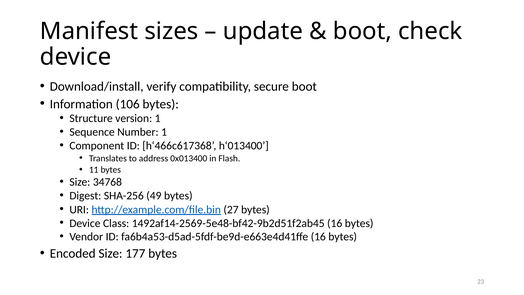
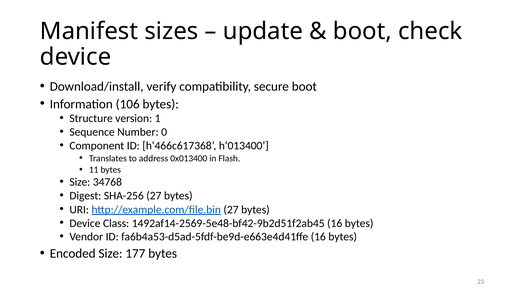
Number 1: 1 -> 0
SHA-256 49: 49 -> 27
